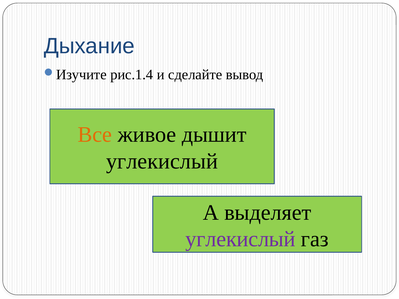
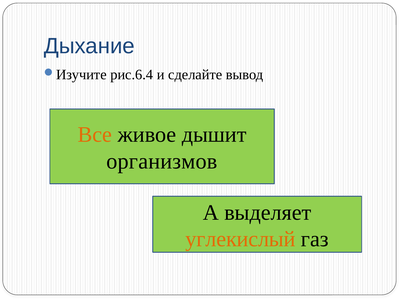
рис.1.4: рис.1.4 -> рис.6.4
углекислый at (162, 161): углекислый -> организмов
углекислый at (241, 239) colour: purple -> orange
